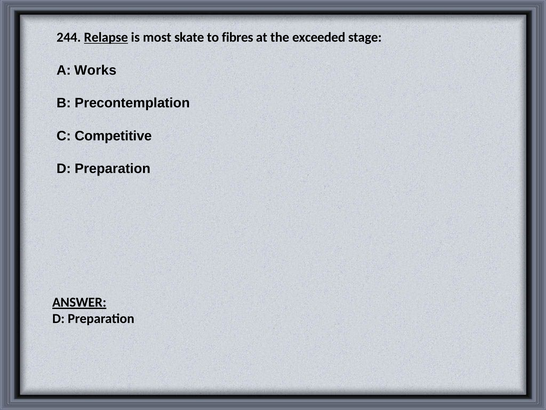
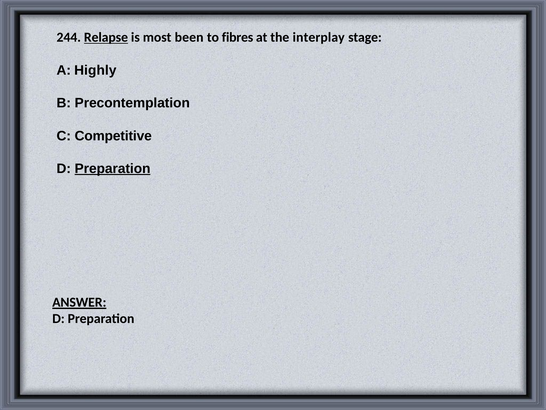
skate: skate -> been
exceeded: exceeded -> interplay
Works: Works -> Highly
Preparation at (113, 168) underline: none -> present
